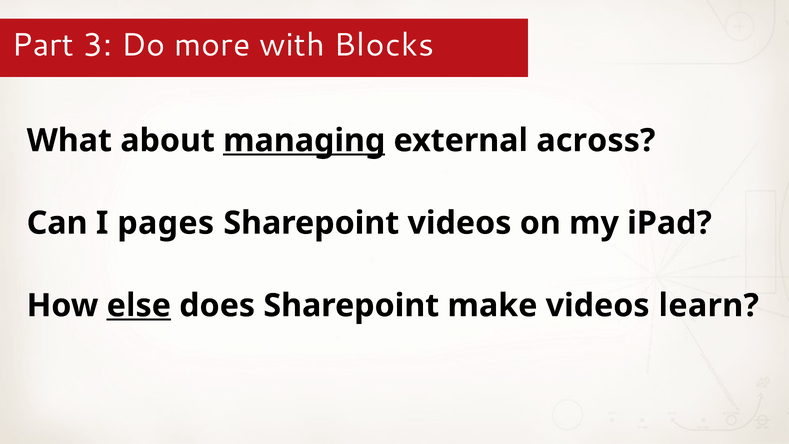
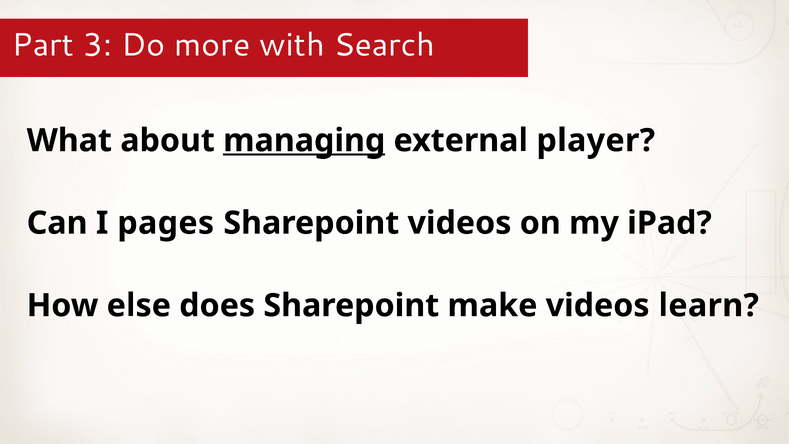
Blocks: Blocks -> Search
across: across -> player
else underline: present -> none
